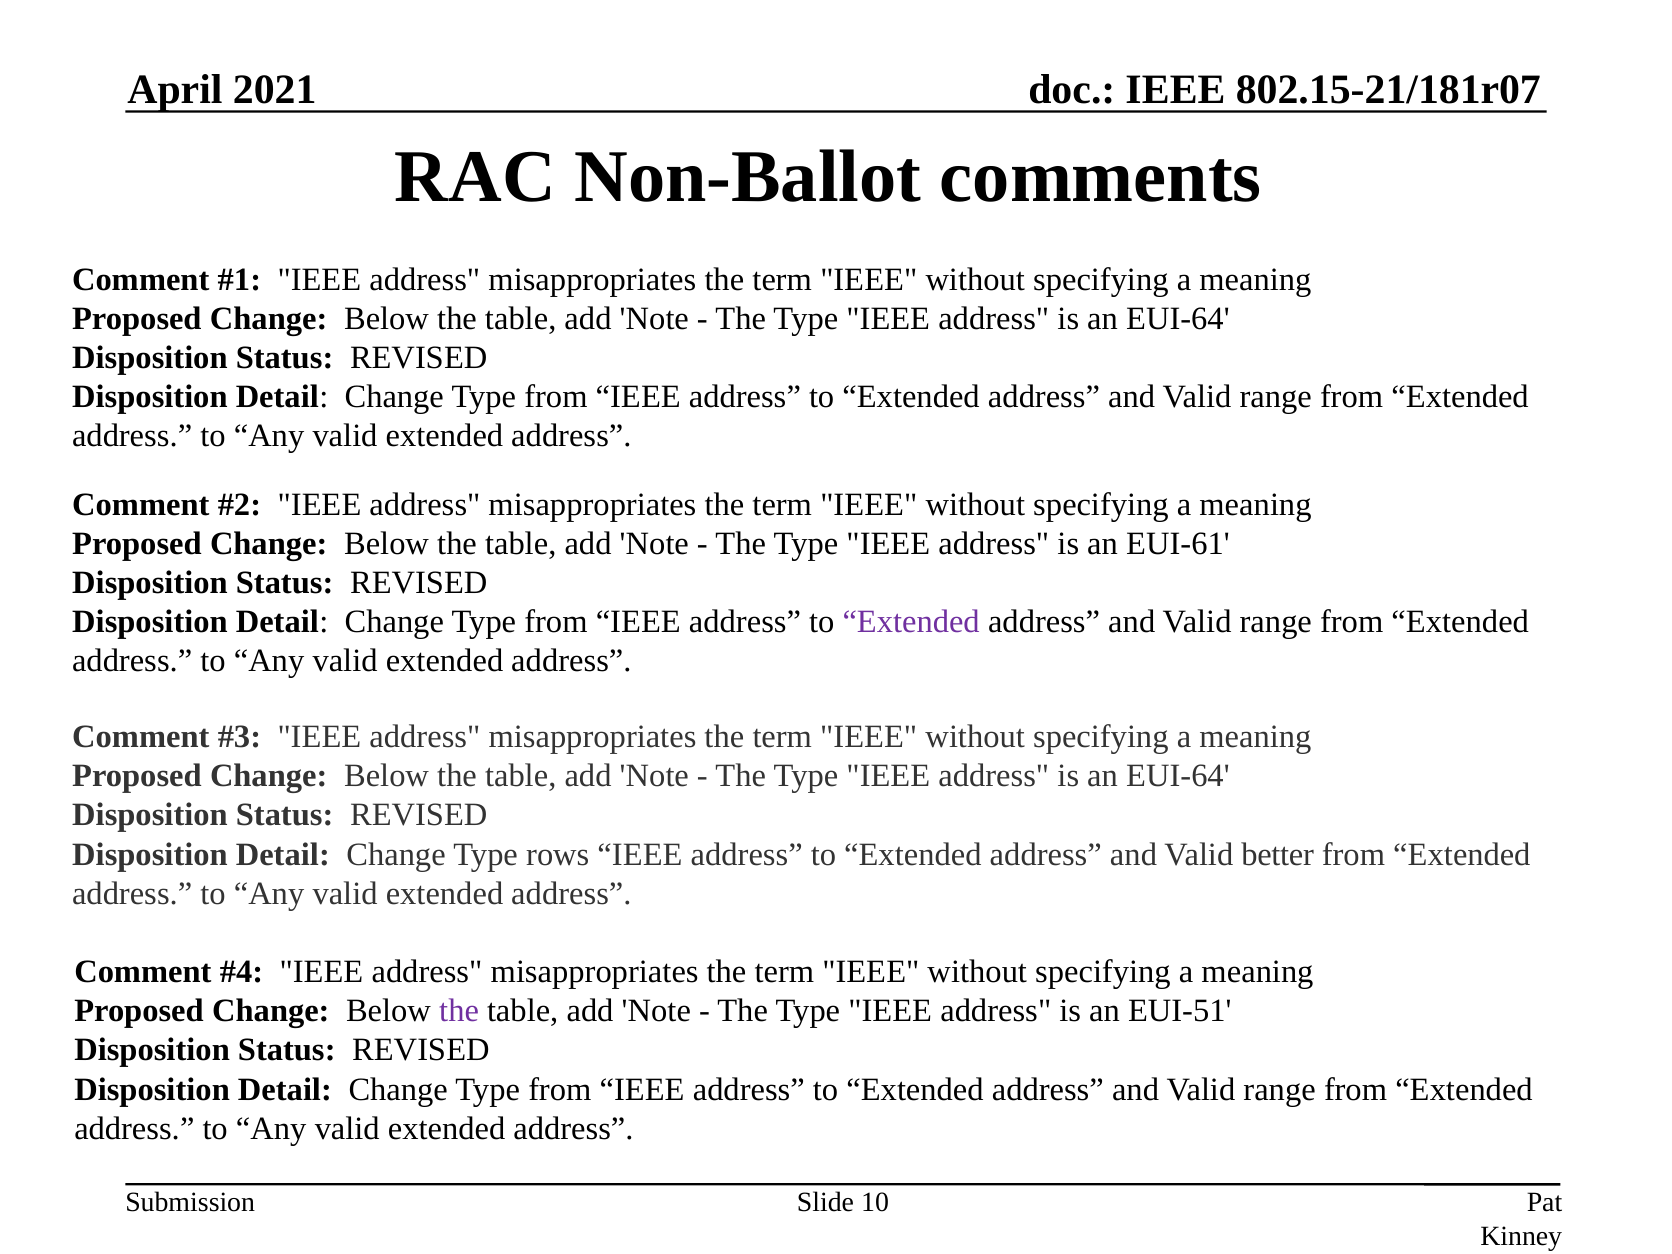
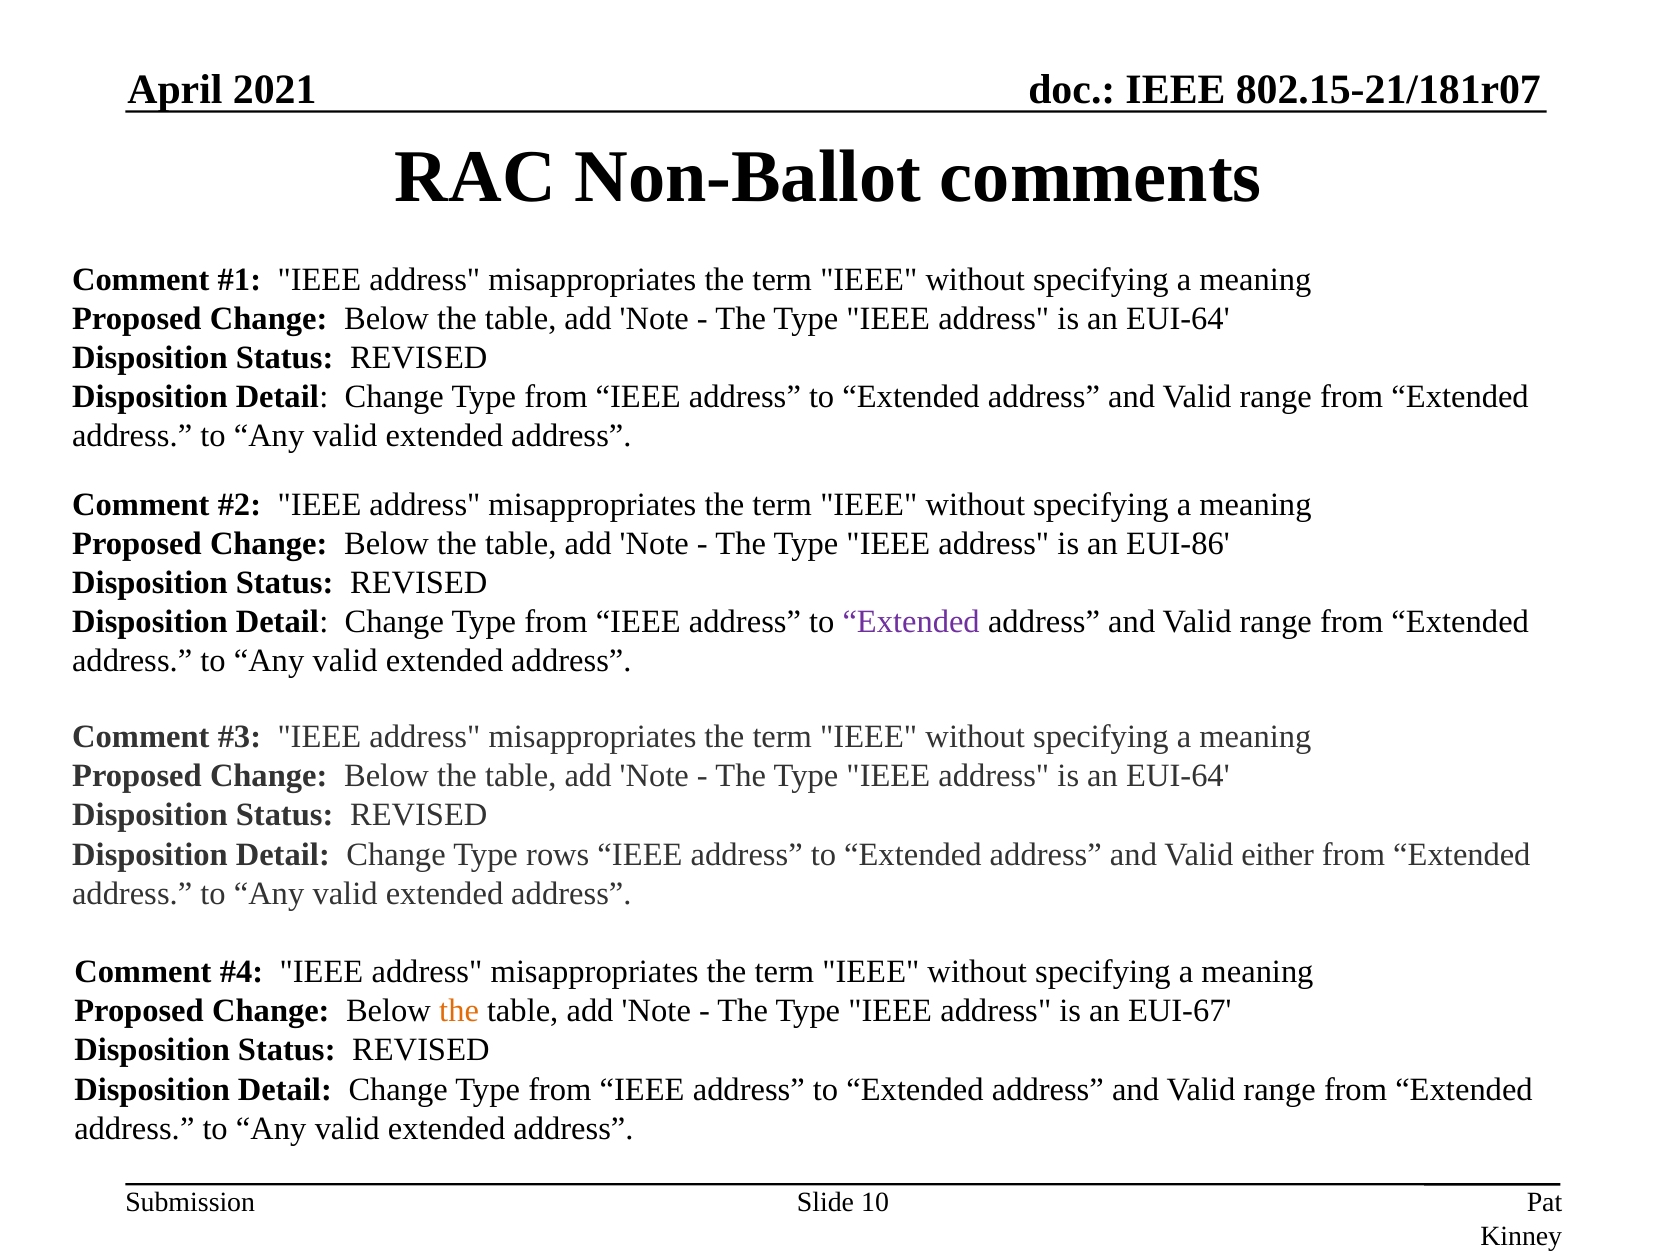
EUI-61: EUI-61 -> EUI-86
better: better -> either
the at (459, 1011) colour: purple -> orange
EUI-51: EUI-51 -> EUI-67
